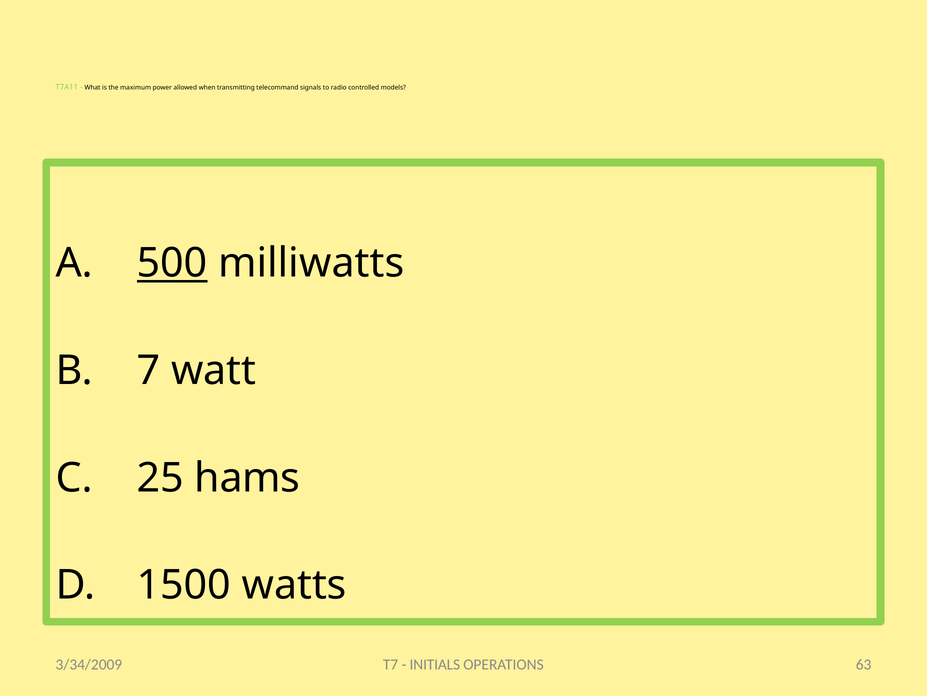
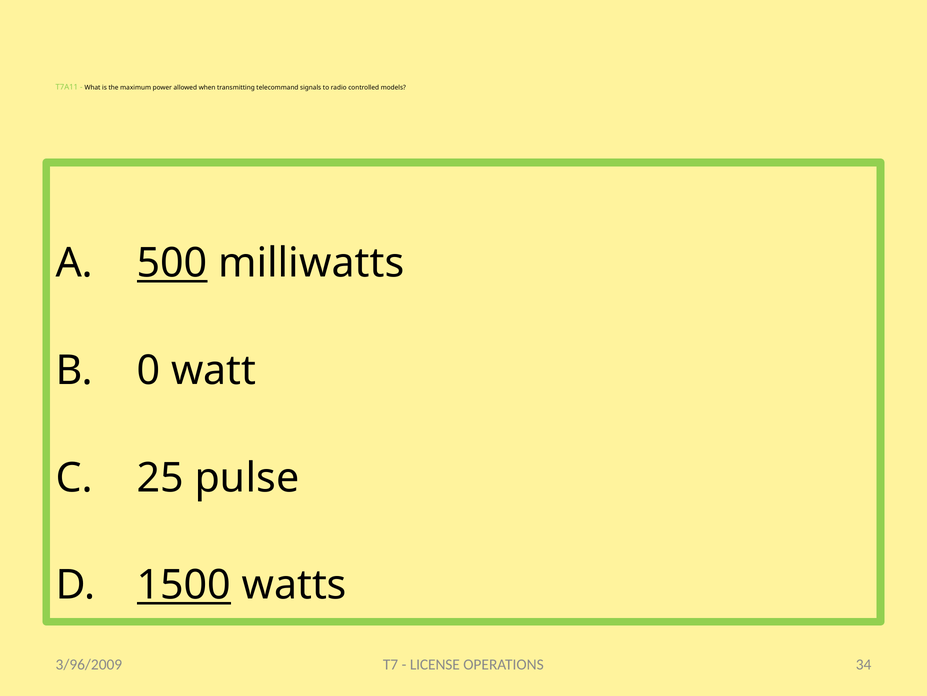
7: 7 -> 0
hams: hams -> pulse
1500 underline: none -> present
INITIALS: INITIALS -> LICENSE
63: 63 -> 34
3/34/2009: 3/34/2009 -> 3/96/2009
